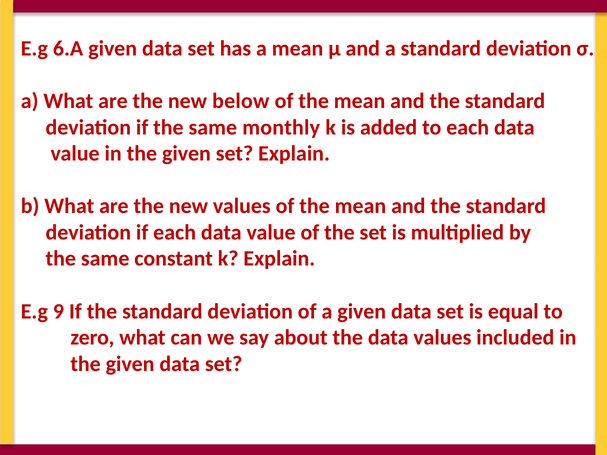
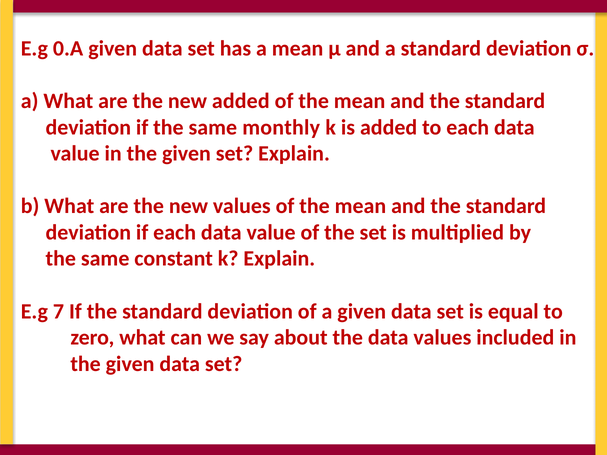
6.A: 6.A -> 0.A
new below: below -> added
9: 9 -> 7
